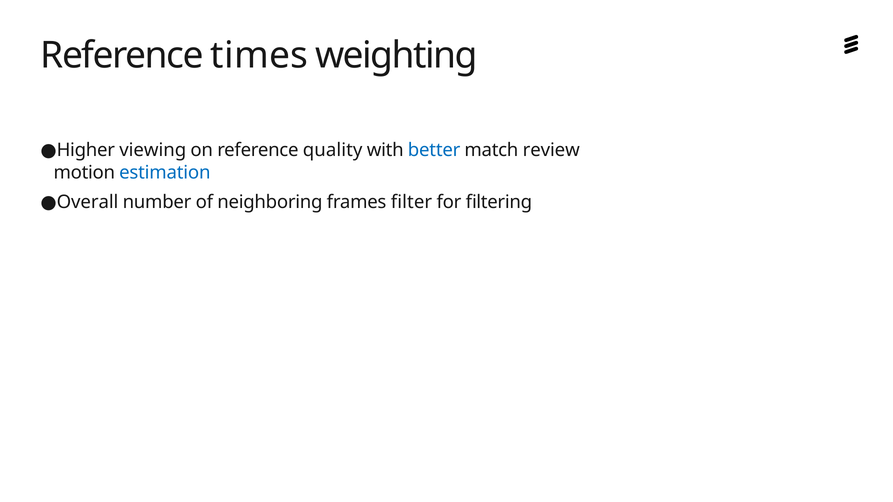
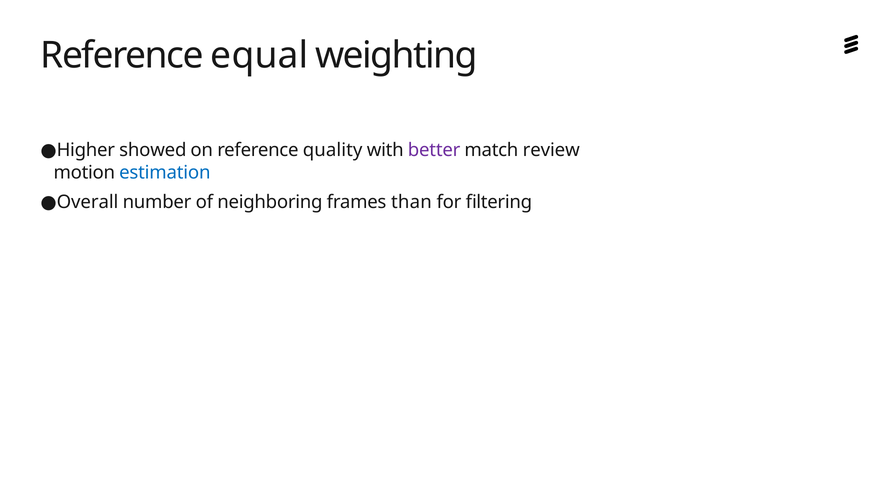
times: times -> equal
viewing: viewing -> showed
better colour: blue -> purple
filter: filter -> than
